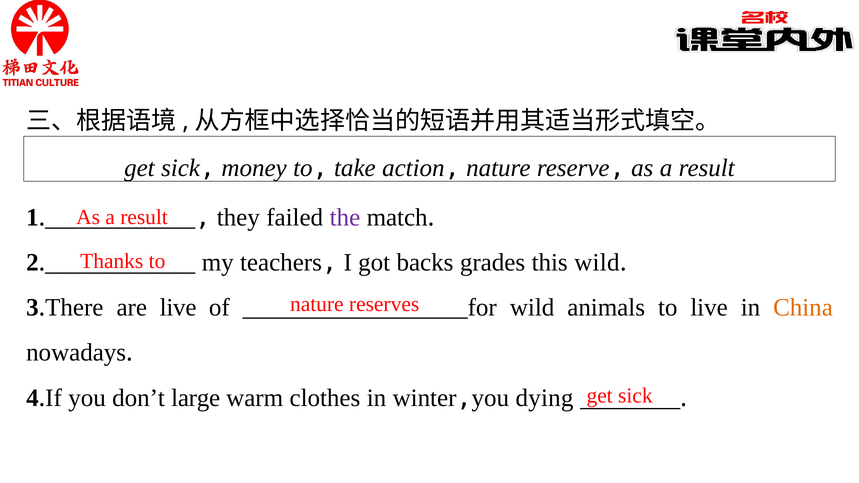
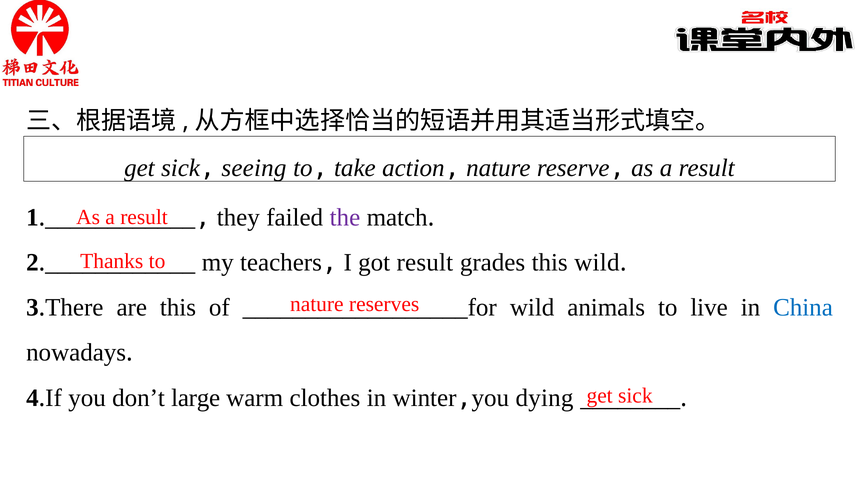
money: money -> seeing
got backs: backs -> result
are live: live -> this
China colour: orange -> blue
